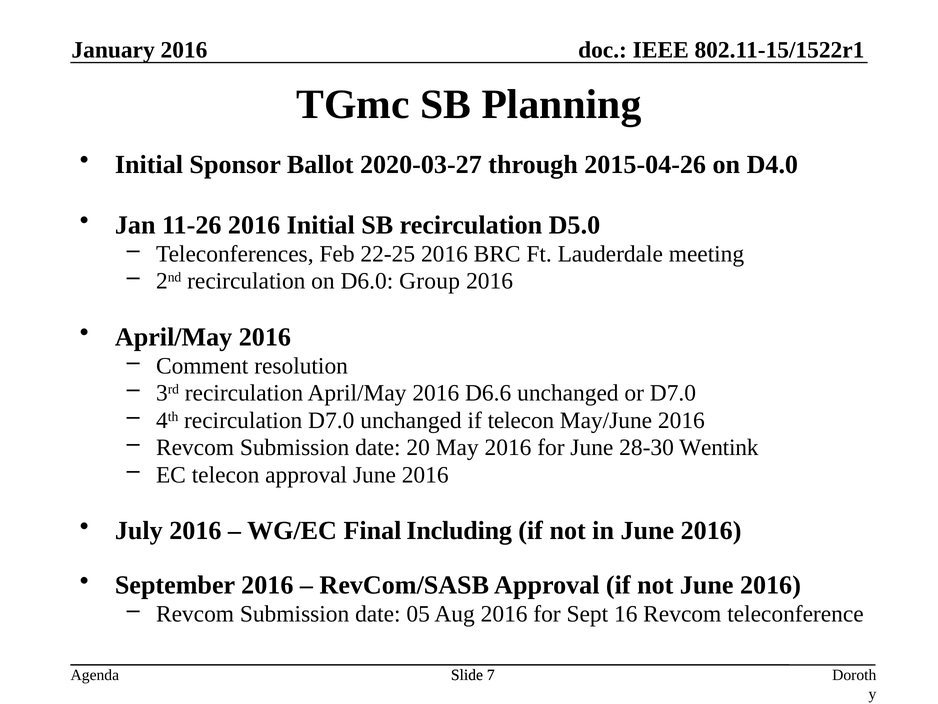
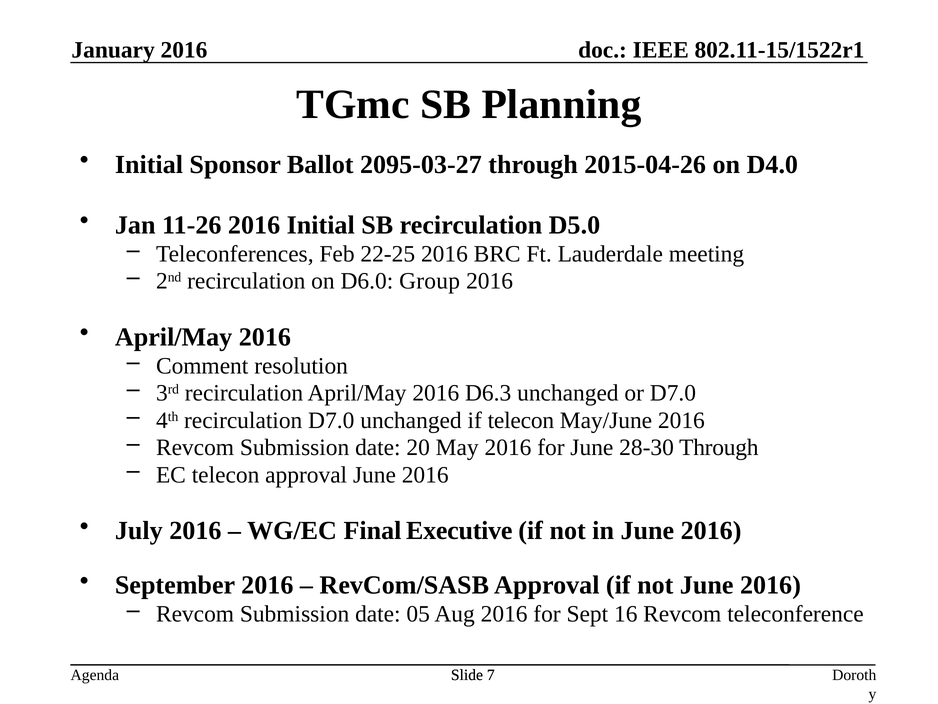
2020-03-27: 2020-03-27 -> 2095-03-27
D6.6: D6.6 -> D6.3
28-30 Wentink: Wentink -> Through
Including: Including -> Executive
